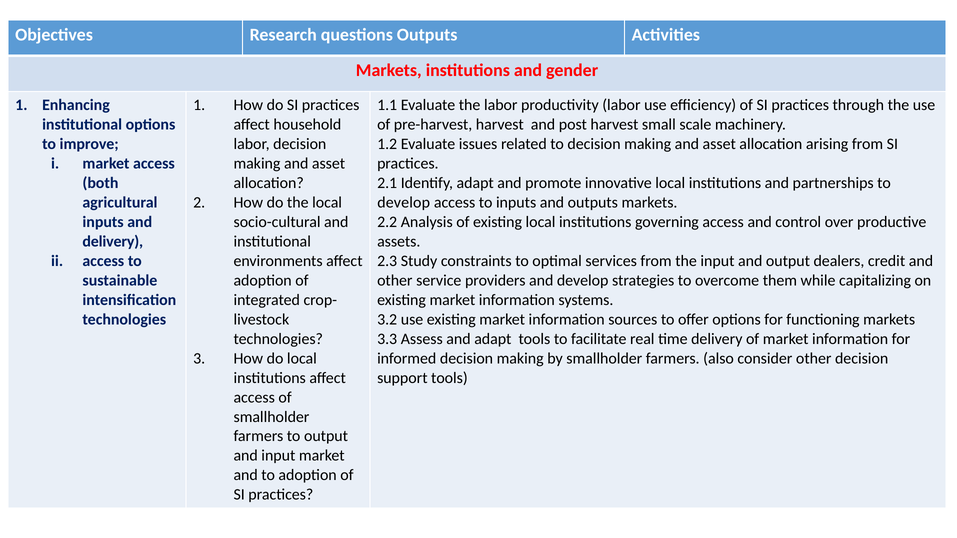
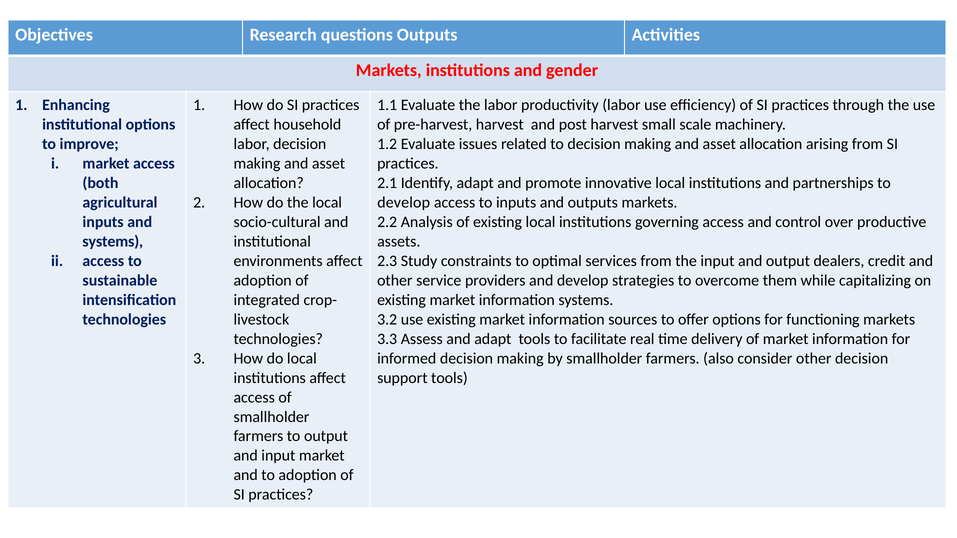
delivery at (113, 242): delivery -> systems
